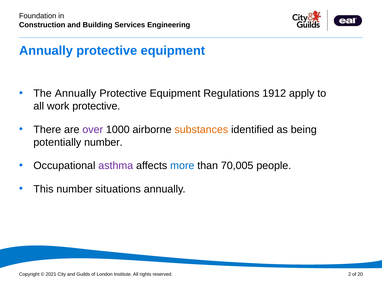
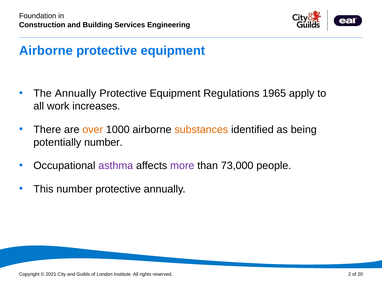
Annually at (46, 51): Annually -> Airborne
1912: 1912 -> 1965
work protective: protective -> increases
over colour: purple -> orange
more colour: blue -> purple
70,005: 70,005 -> 73,000
number situations: situations -> protective
